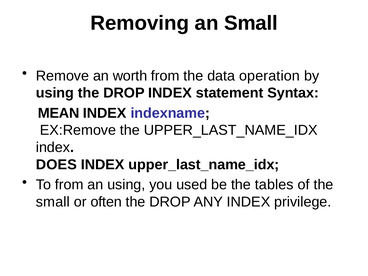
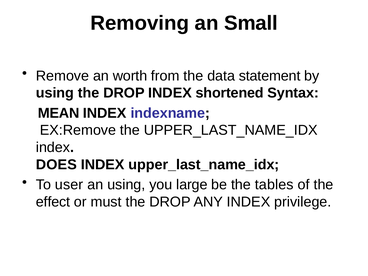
operation: operation -> statement
statement: statement -> shortened
To from: from -> user
used: used -> large
small at (53, 202): small -> effect
often: often -> must
